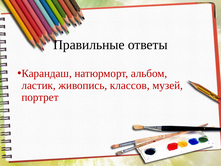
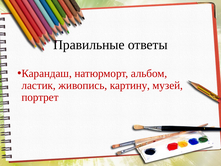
классов: классов -> картину
